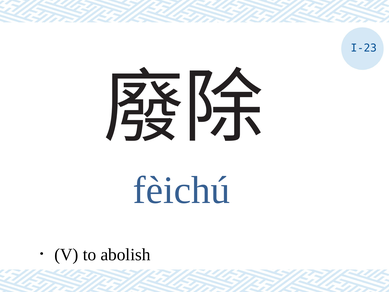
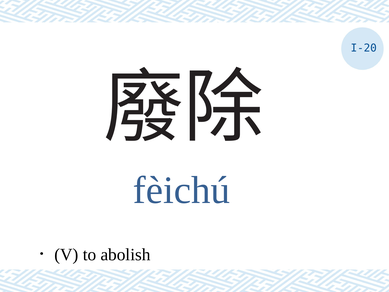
I-23: I-23 -> I-20
